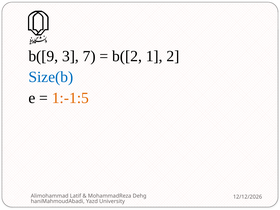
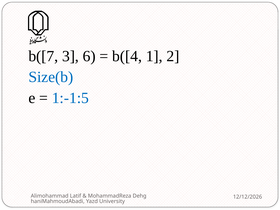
b([9: b([9 -> b([7
7: 7 -> 6
b([2: b([2 -> b([4
1:-1:5 colour: orange -> blue
